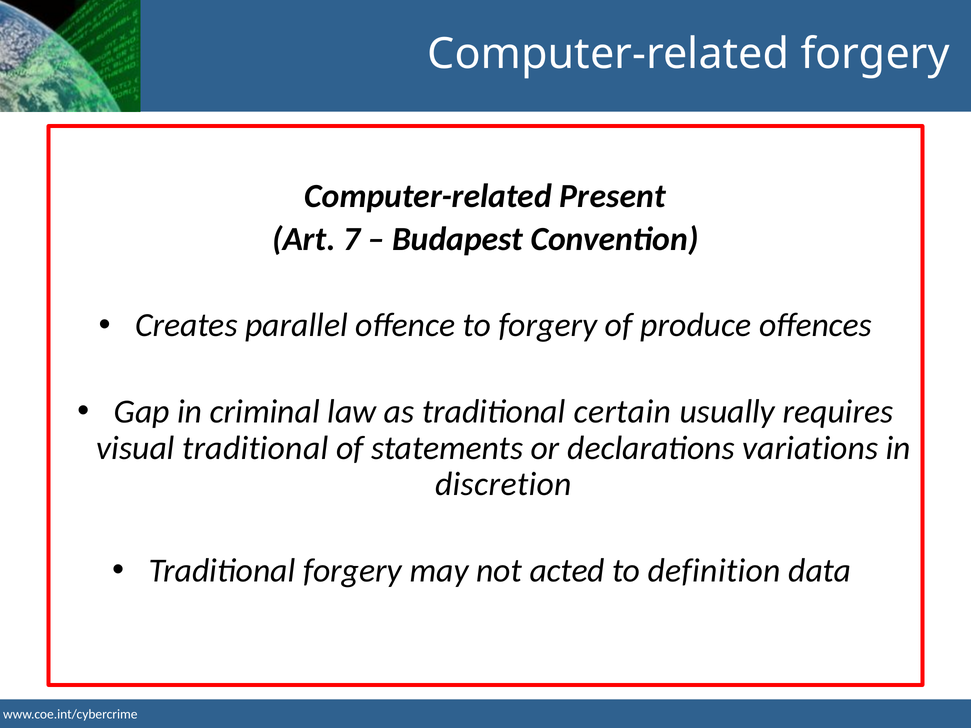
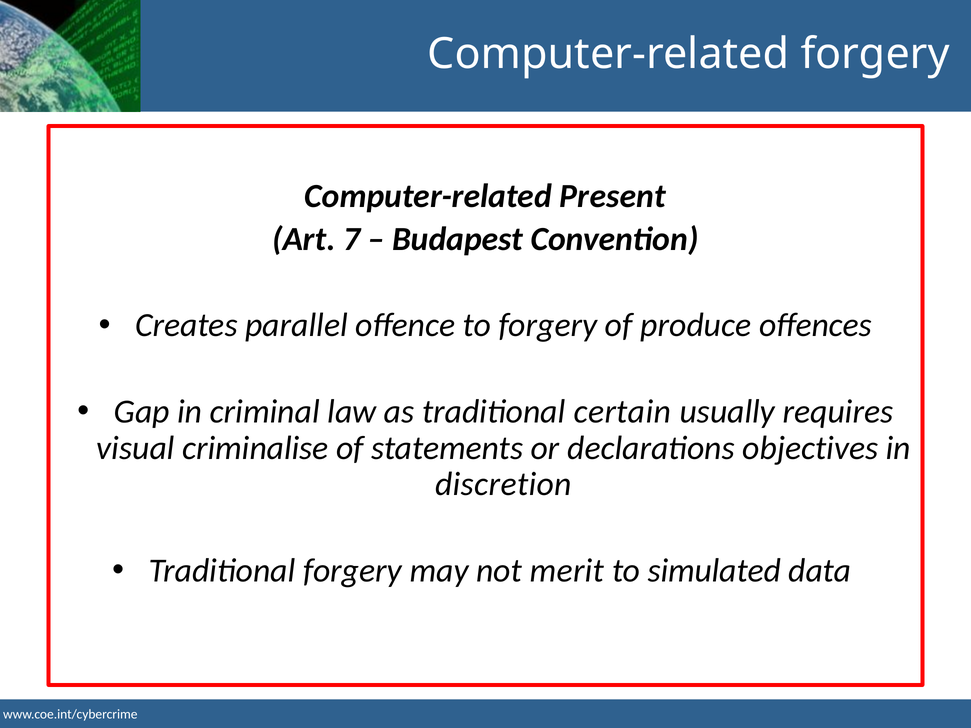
visual traditional: traditional -> criminalise
variations: variations -> objectives
acted: acted -> merit
definition: definition -> simulated
